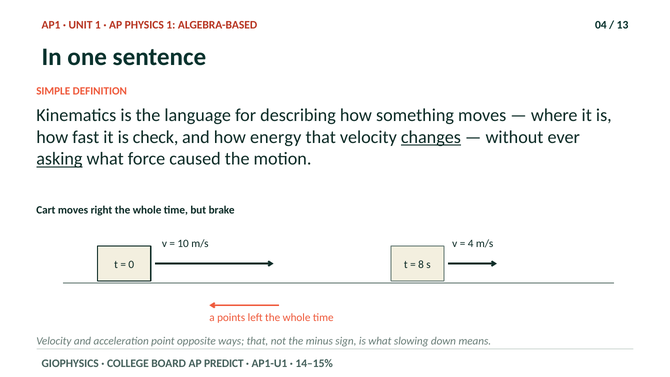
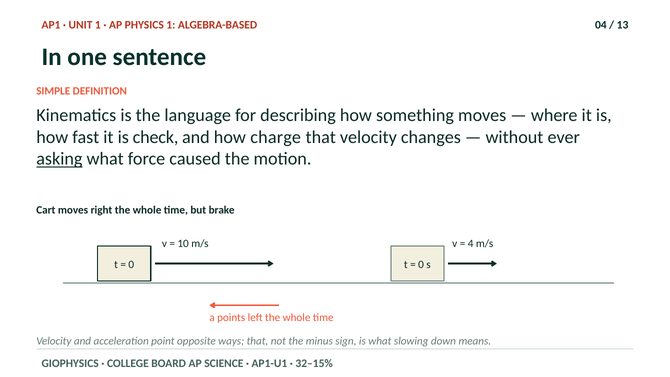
energy: energy -> charge
changes underline: present -> none
8 at (421, 264): 8 -> 0
PREDICT: PREDICT -> SCIENCE
14–15%: 14–15% -> 32–15%
